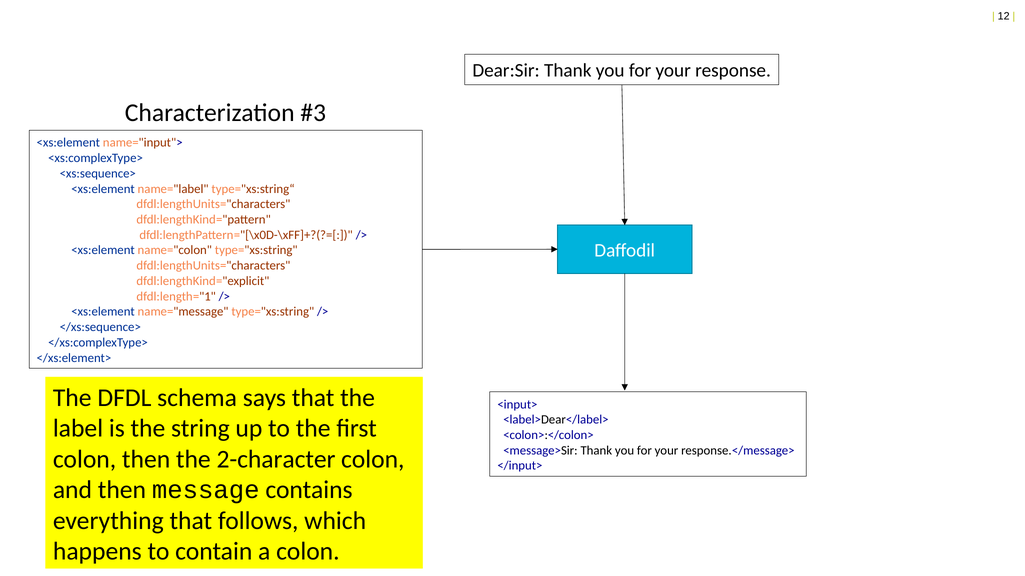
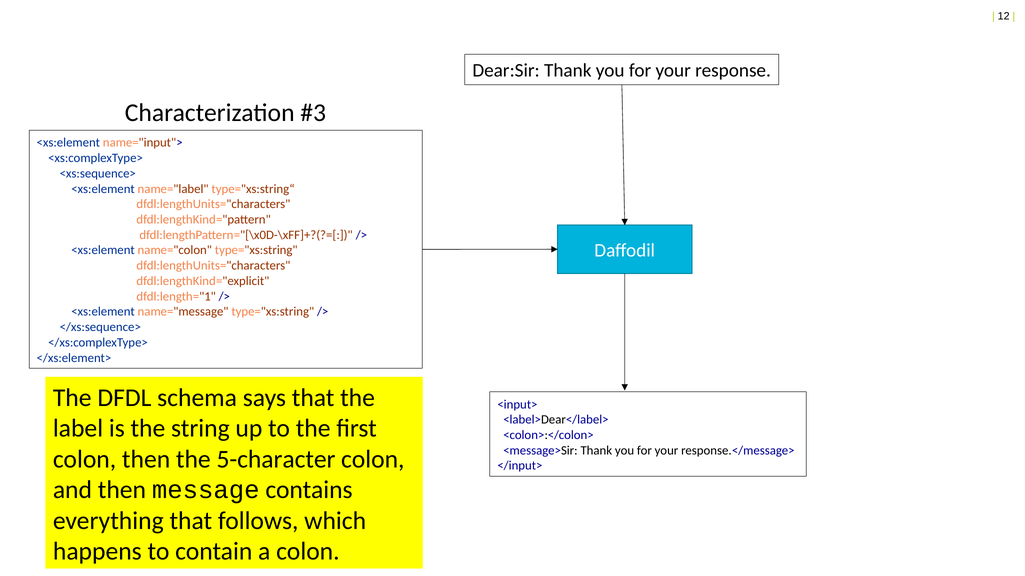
2-character: 2-character -> 5-character
